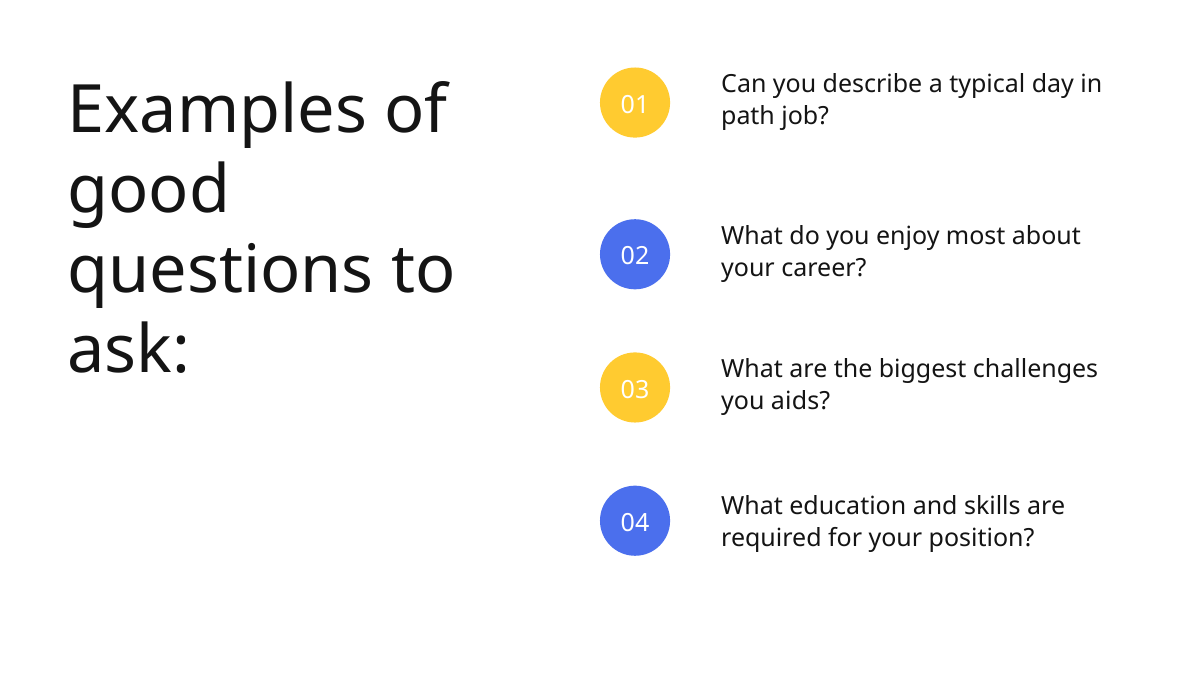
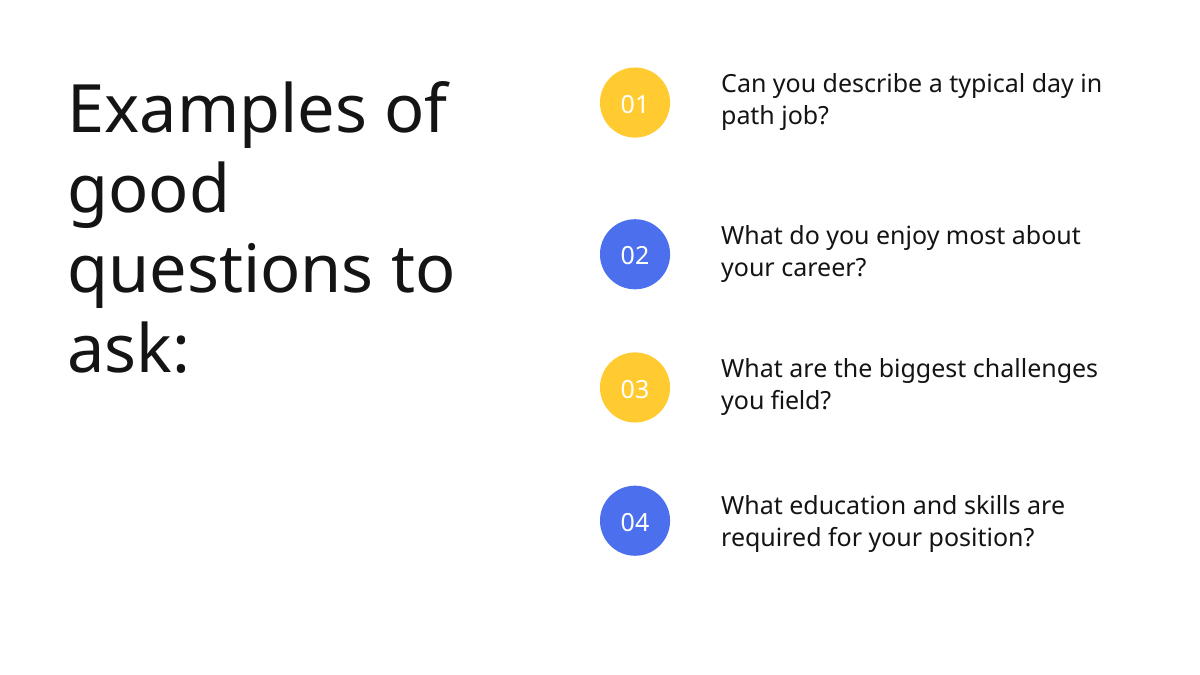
aids: aids -> field
